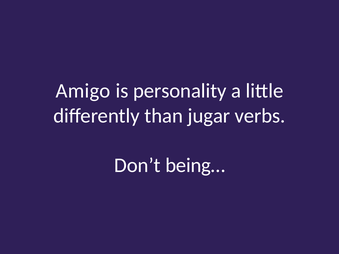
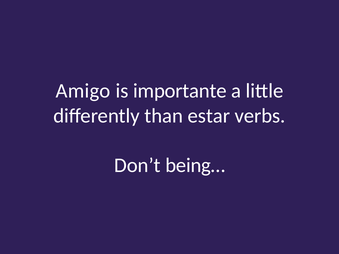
personality: personality -> importante
jugar: jugar -> estar
